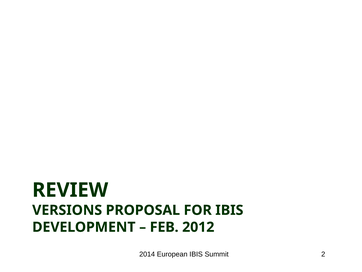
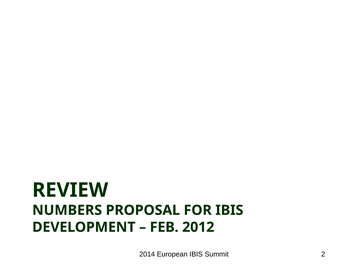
VERSIONS: VERSIONS -> NUMBERS
